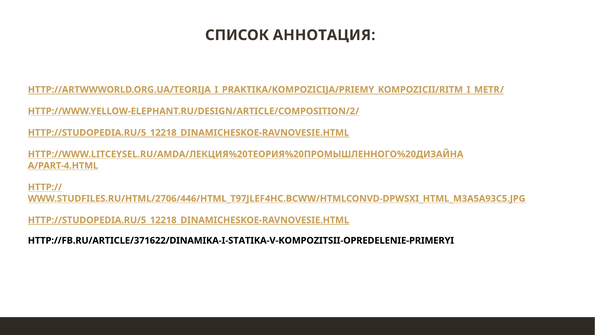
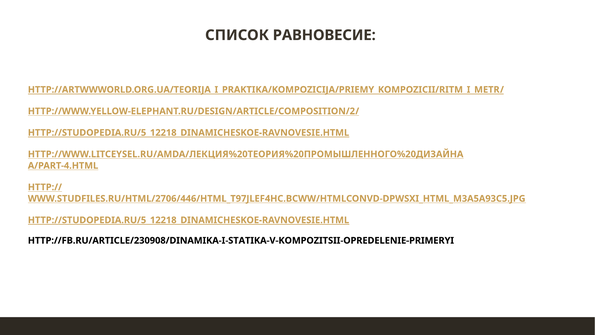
АННОТАЦИЯ: АННОТАЦИЯ -> РАВНОВЕСИЕ
HTTP://FB.RU/ARTICLE/371622/DINAMIKA-I-STATIKA-V-KOMPOZITSII-OPREDELENIE-PRIMERYI: HTTP://FB.RU/ARTICLE/371622/DINAMIKA-I-STATIKA-V-KOMPOZITSII-OPREDELENIE-PRIMERYI -> HTTP://FB.RU/ARTICLE/230908/DINAMIKA-I-STATIKA-V-KOMPOZITSII-OPREDELENIE-PRIMERYI
